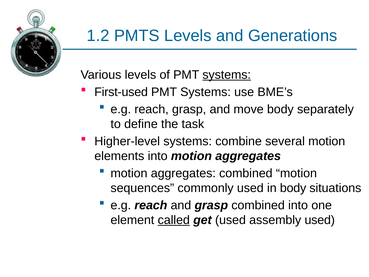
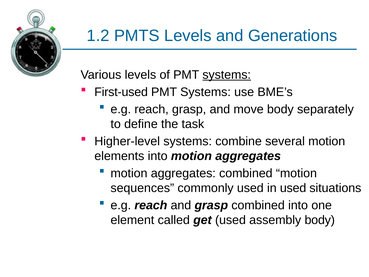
in body: body -> used
called underline: present -> none
assembly used: used -> body
